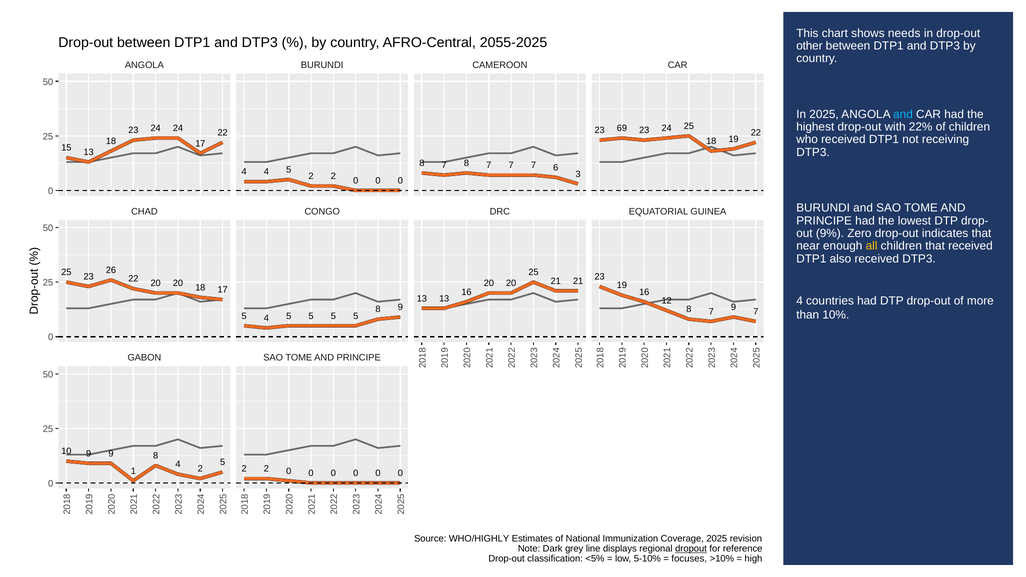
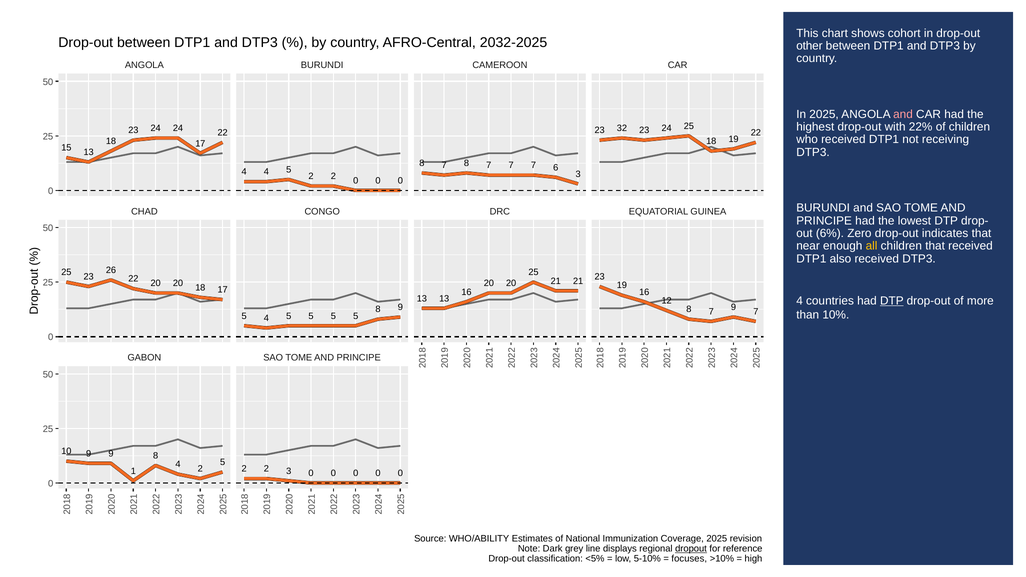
needs: needs -> cohort
2055-2025: 2055-2025 -> 2032-2025
and at (903, 114) colour: light blue -> pink
69: 69 -> 32
9%: 9% -> 6%
DTP at (892, 301) underline: none -> present
0 at (289, 471): 0 -> 3
WHO/HIGHLY: WHO/HIGHLY -> WHO/ABILITY
